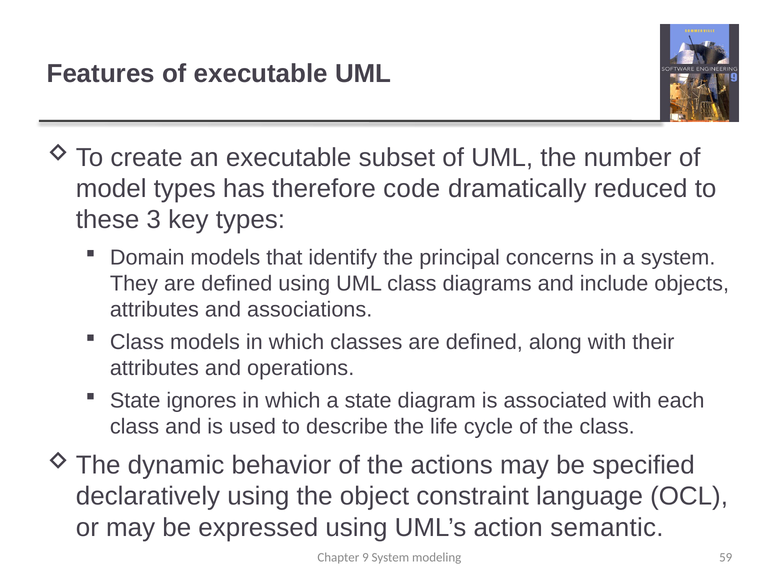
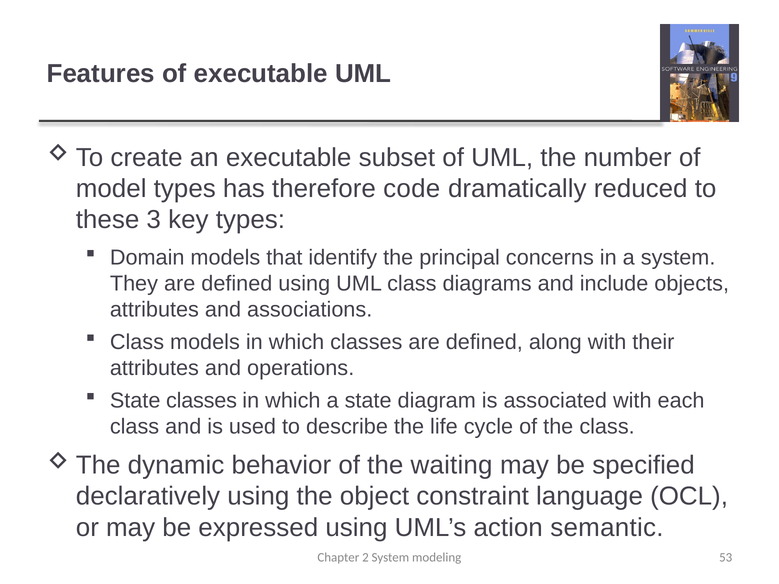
State ignores: ignores -> classes
actions: actions -> waiting
9: 9 -> 2
59: 59 -> 53
